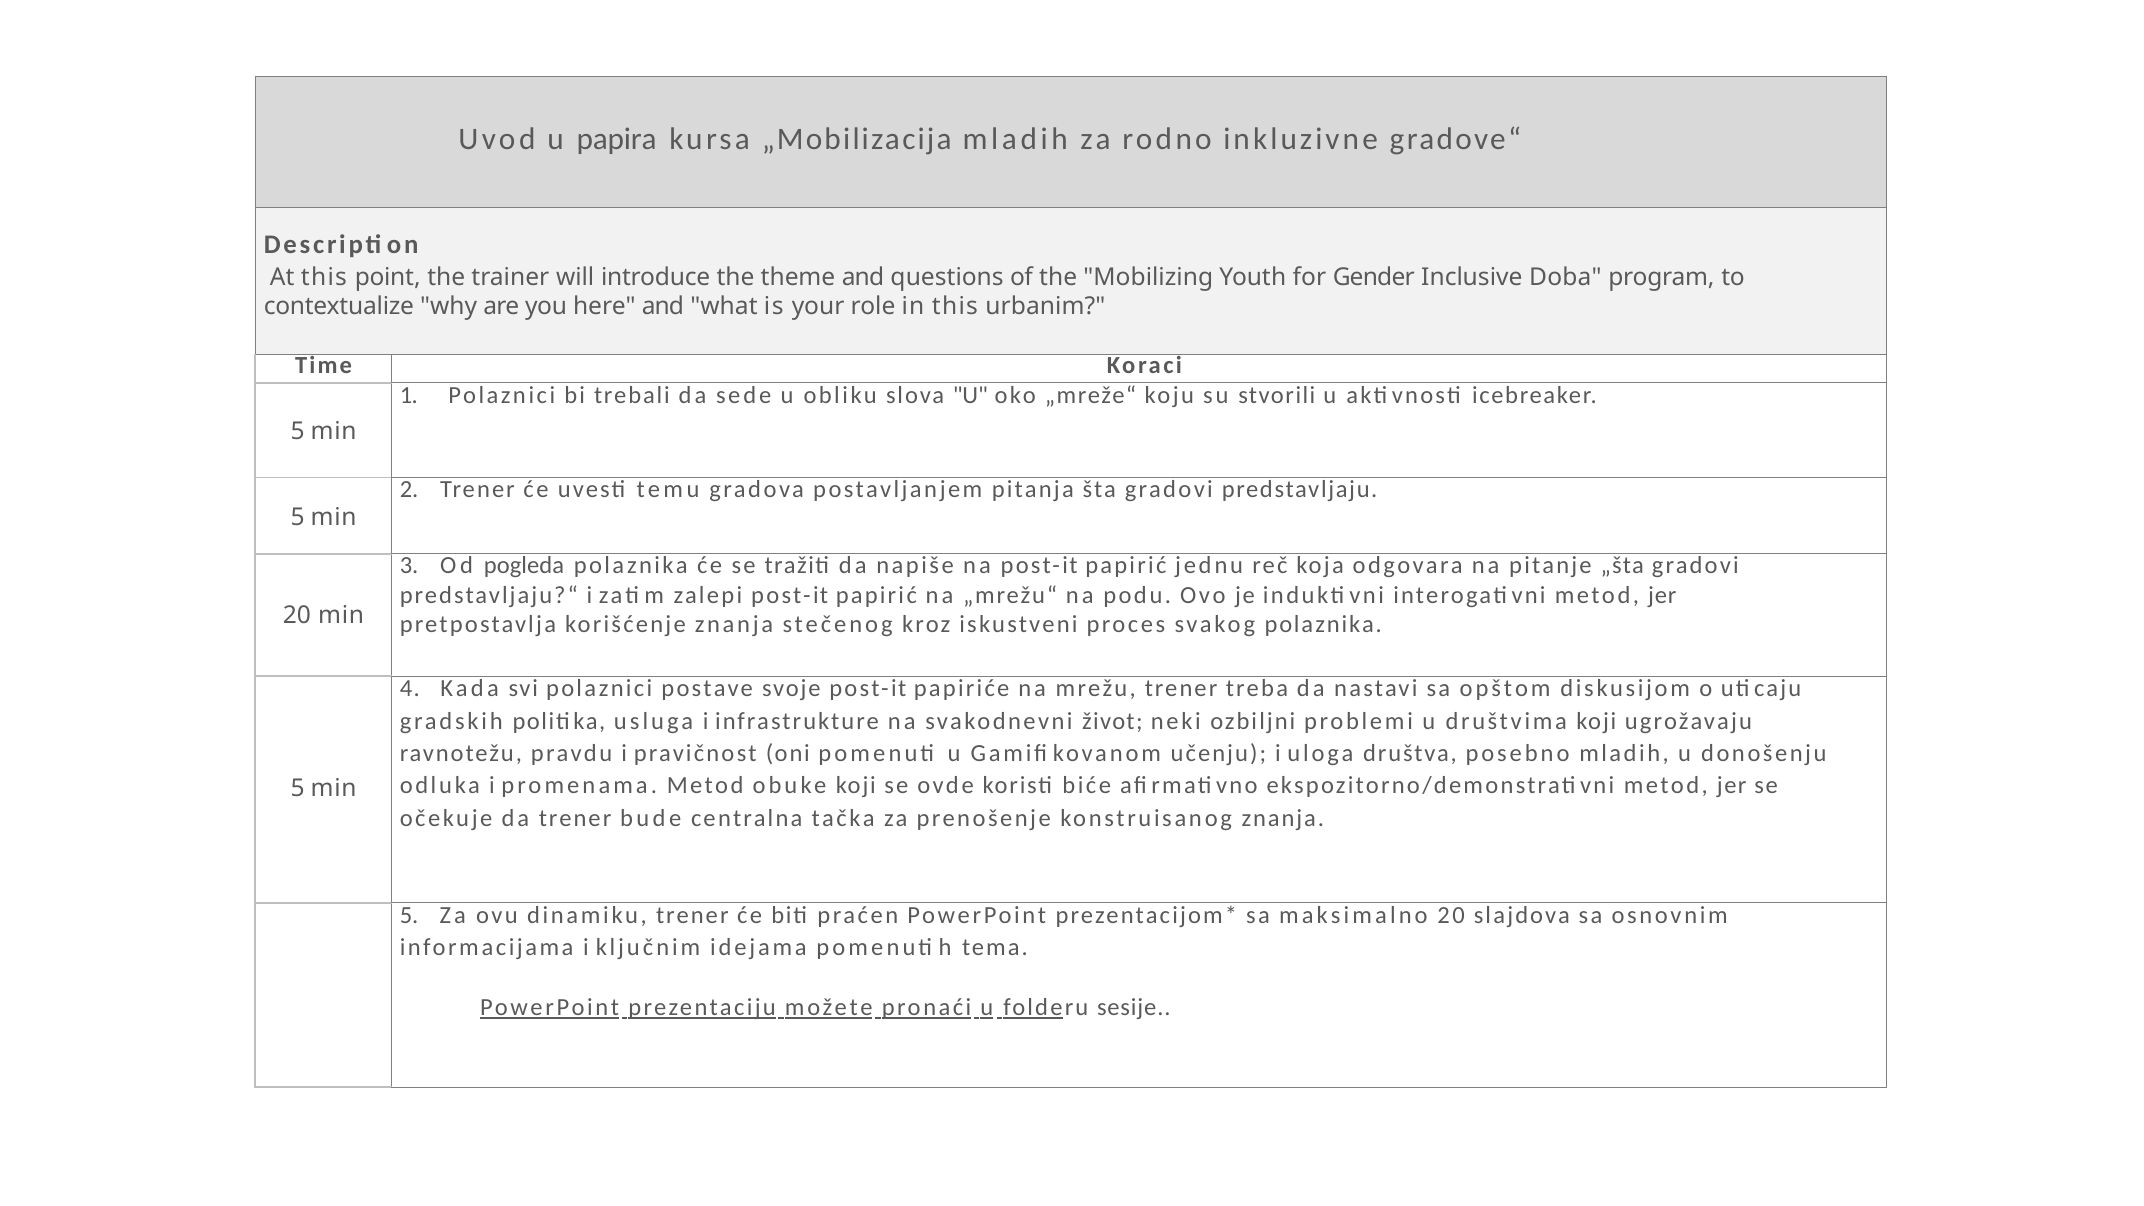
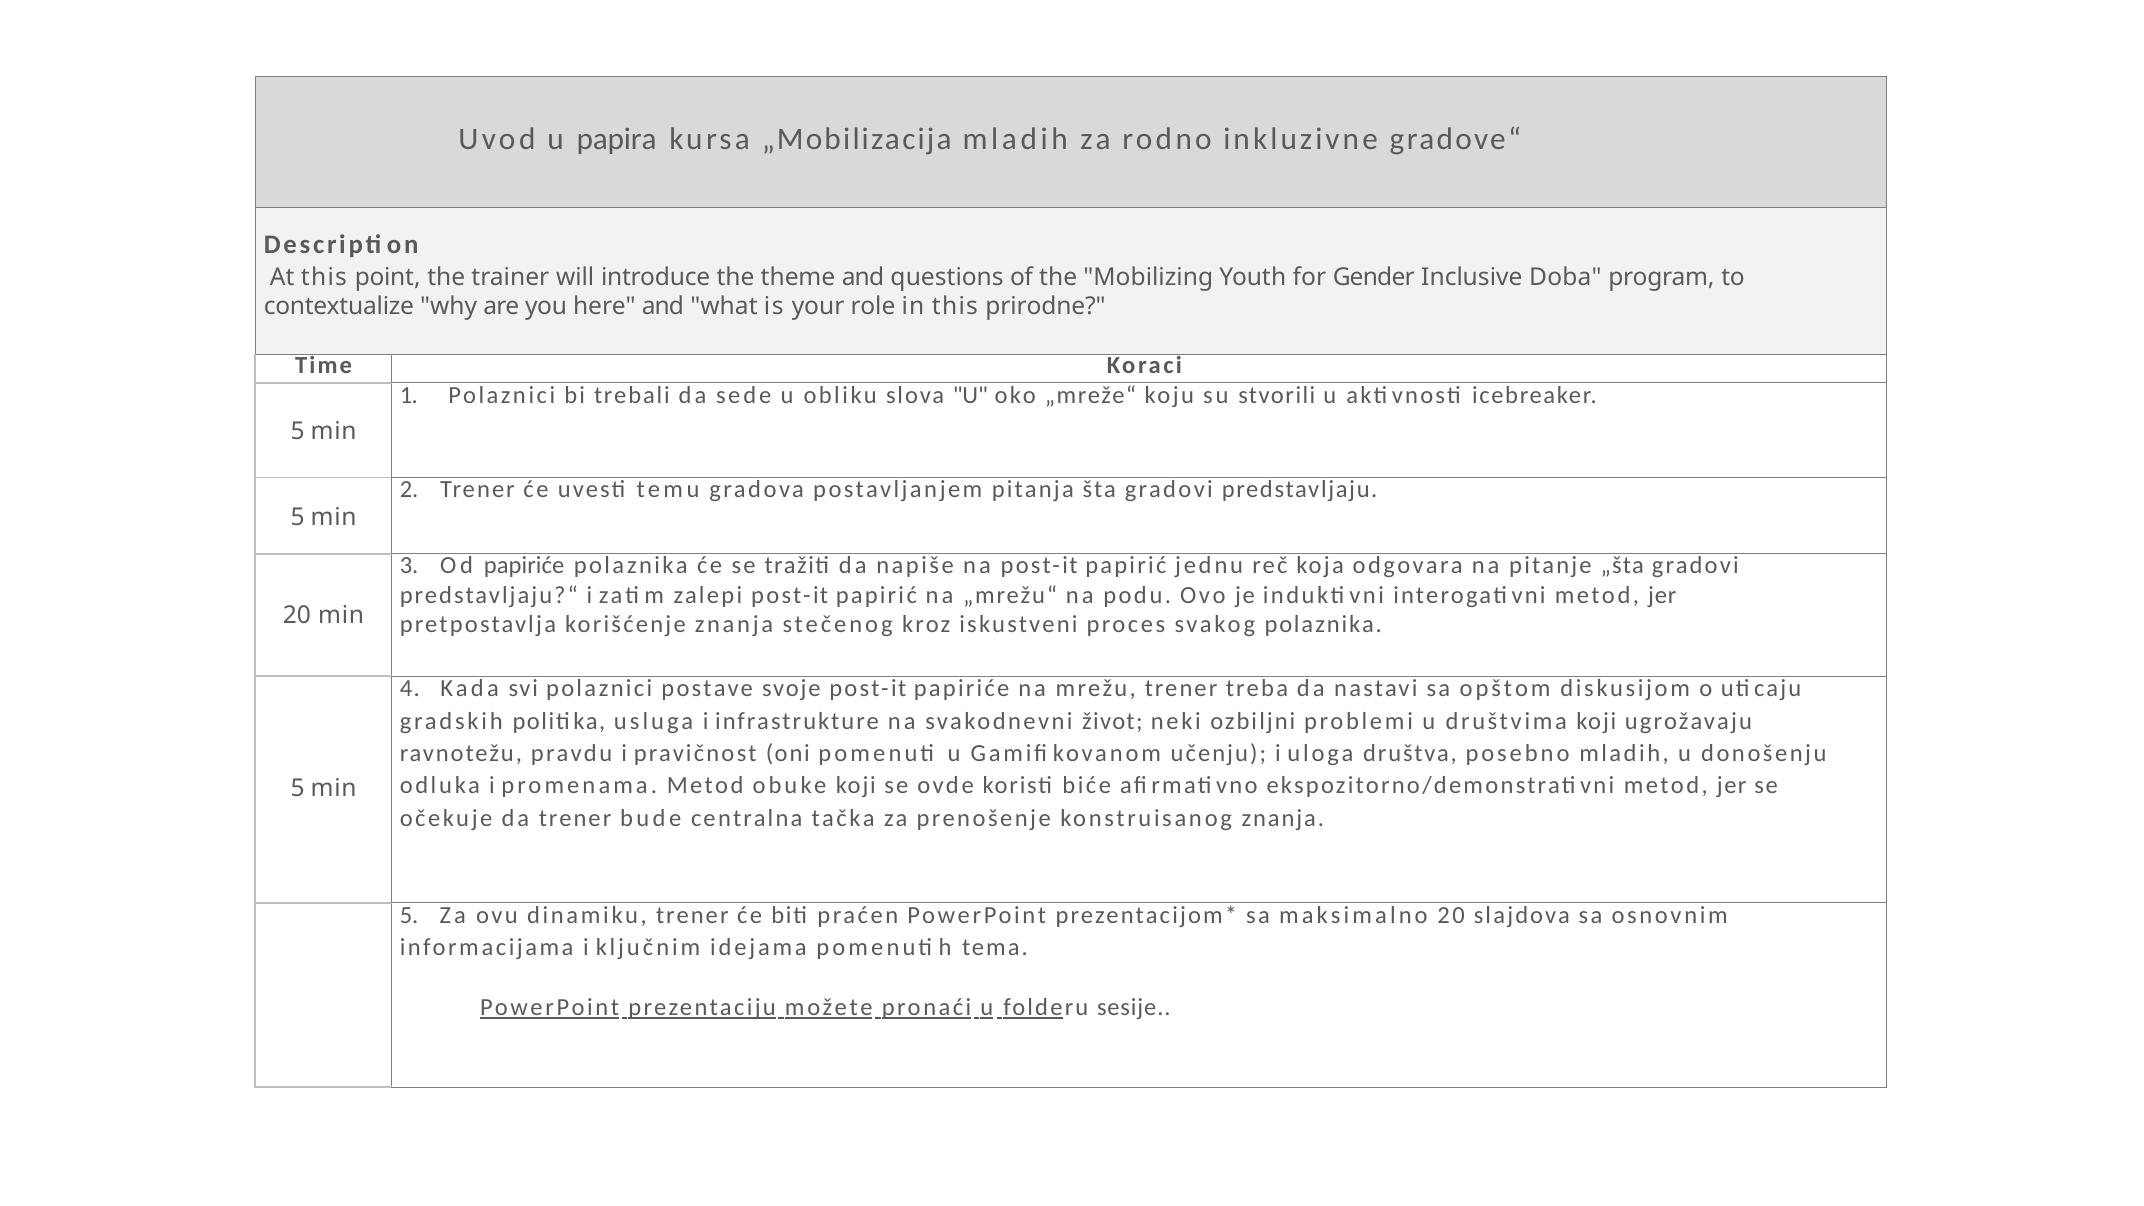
urbanim: urbanim -> prirodne
Od pogleda: pogleda -> papiriće
